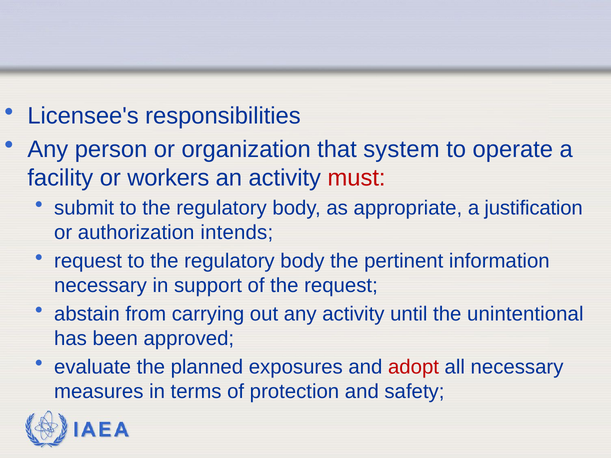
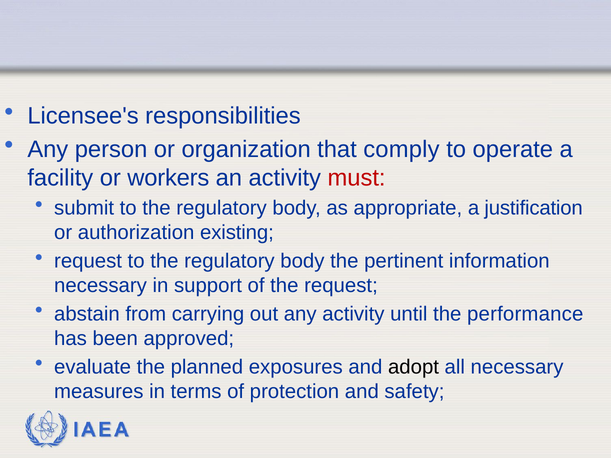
system: system -> comply
intends: intends -> existing
unintentional: unintentional -> performance
adopt colour: red -> black
